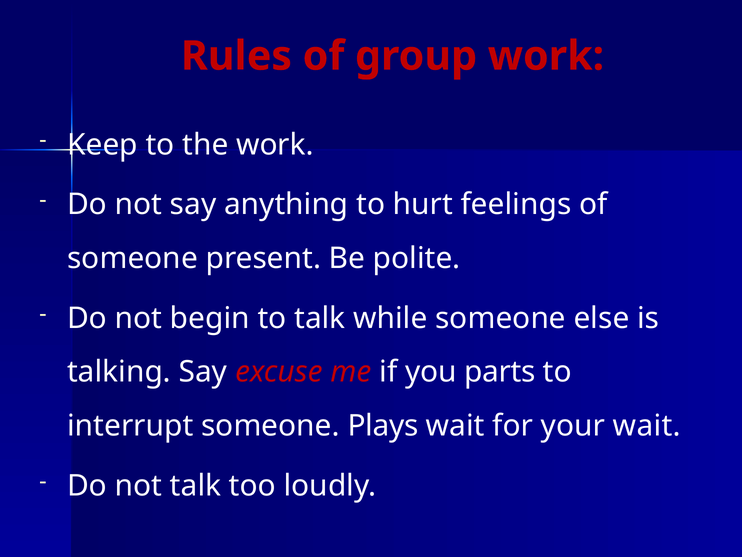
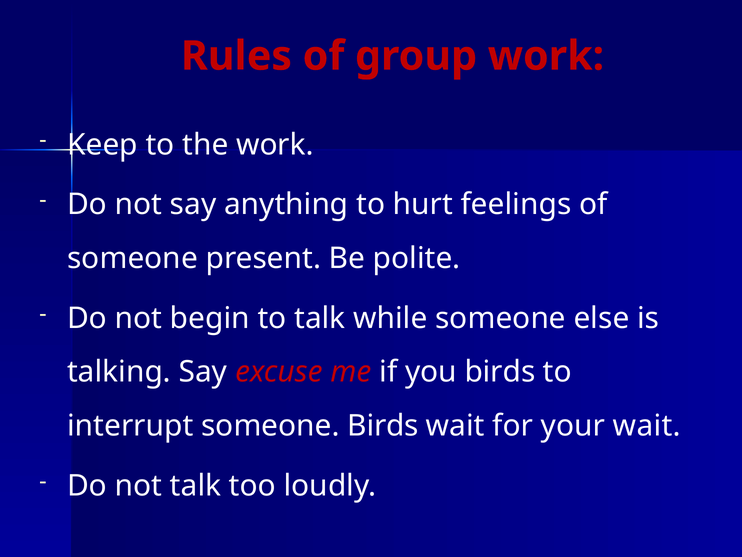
you parts: parts -> birds
someone Plays: Plays -> Birds
